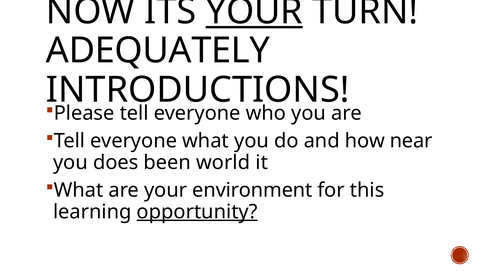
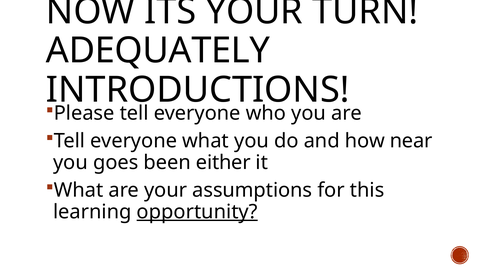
YOUR at (254, 12) underline: present -> none
does: does -> goes
world: world -> either
environment: environment -> assumptions
